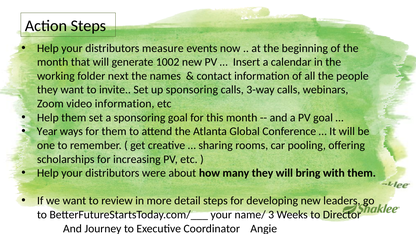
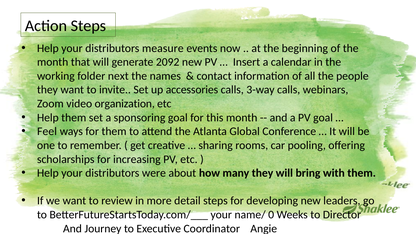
1002: 1002 -> 2092
up sponsoring: sponsoring -> accessories
video information: information -> organization
Year: Year -> Feel
3: 3 -> 0
